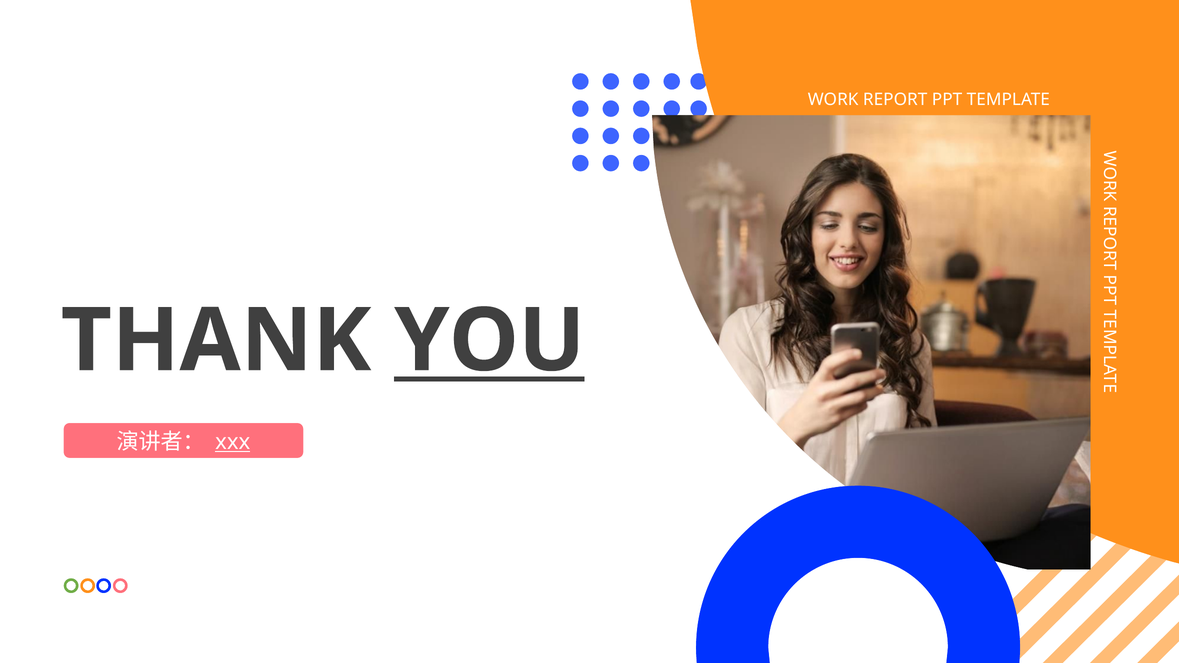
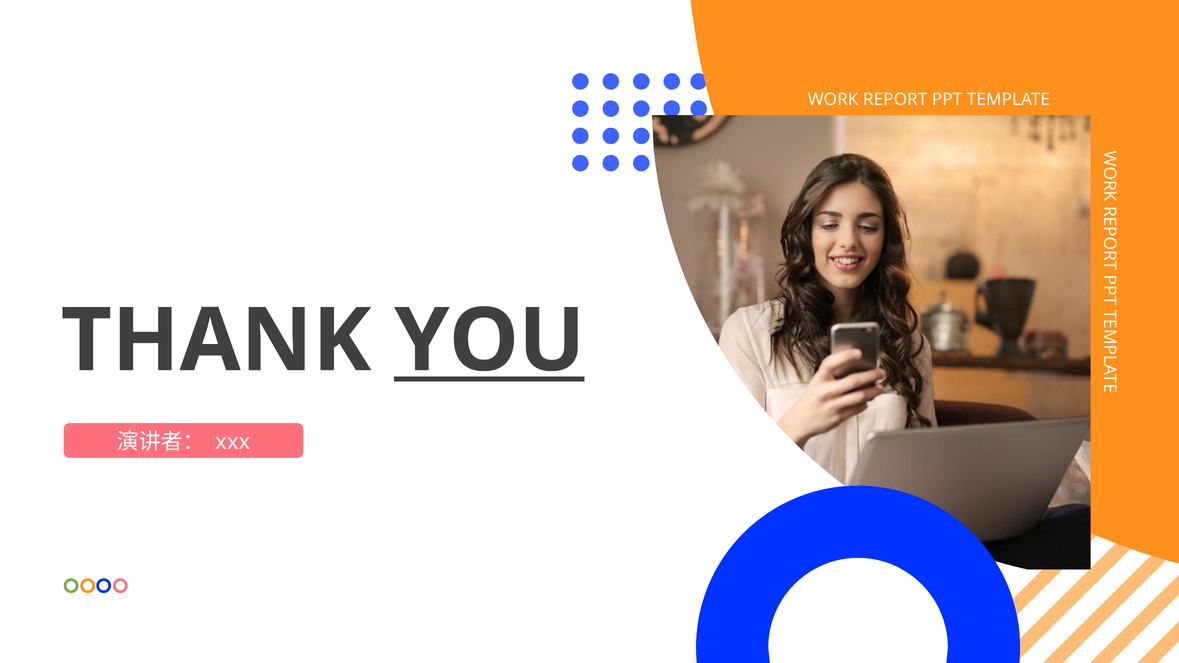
xxx underline: present -> none
